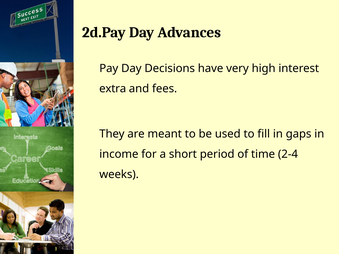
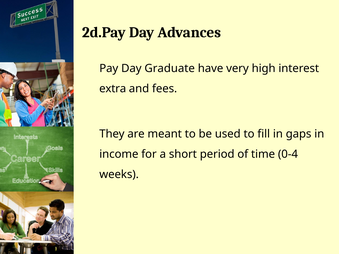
Decisions: Decisions -> Graduate
2-4: 2-4 -> 0-4
